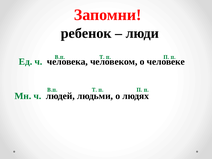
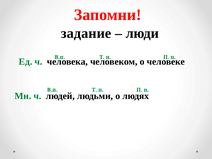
ребенок: ребенок -> задание
